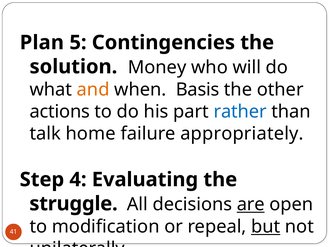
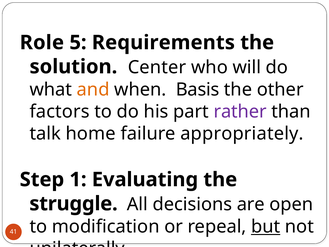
Plan: Plan -> Role
Contingencies: Contingencies -> Requirements
Money: Money -> Center
actions: actions -> factors
rather colour: blue -> purple
4: 4 -> 1
are underline: present -> none
